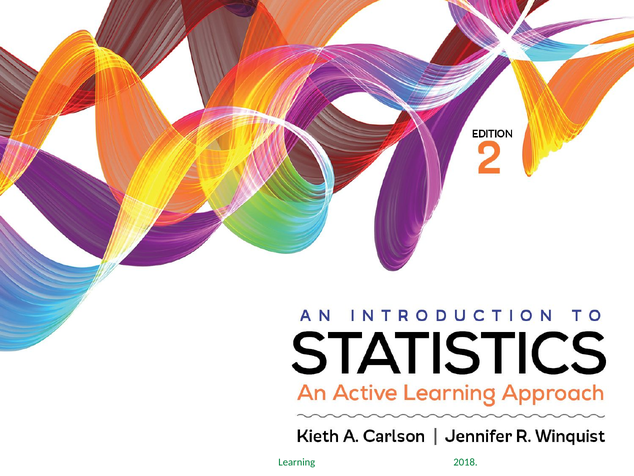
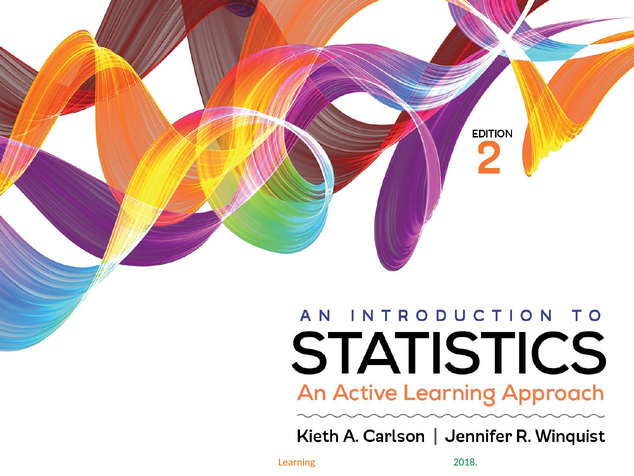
Learning colour: green -> orange
